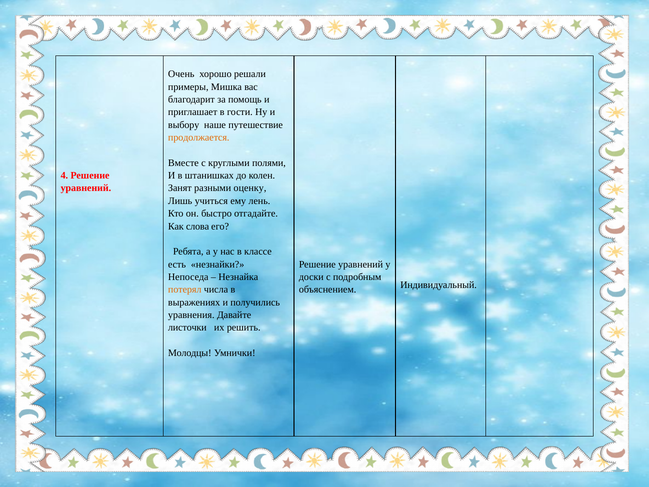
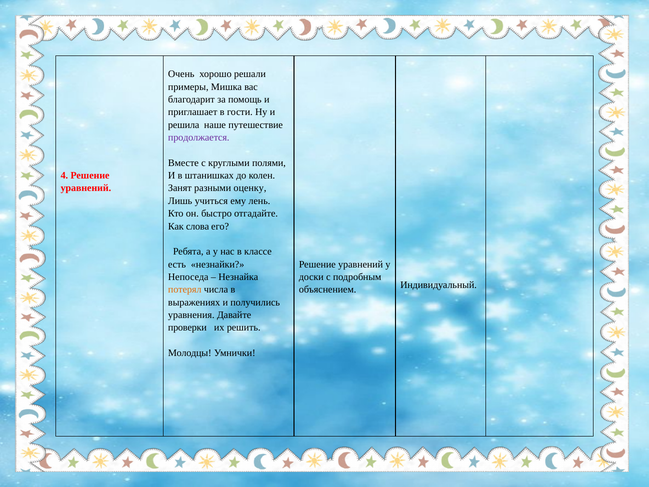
выбору: выбору -> решила
продолжается colour: orange -> purple
листочки: листочки -> проверки
